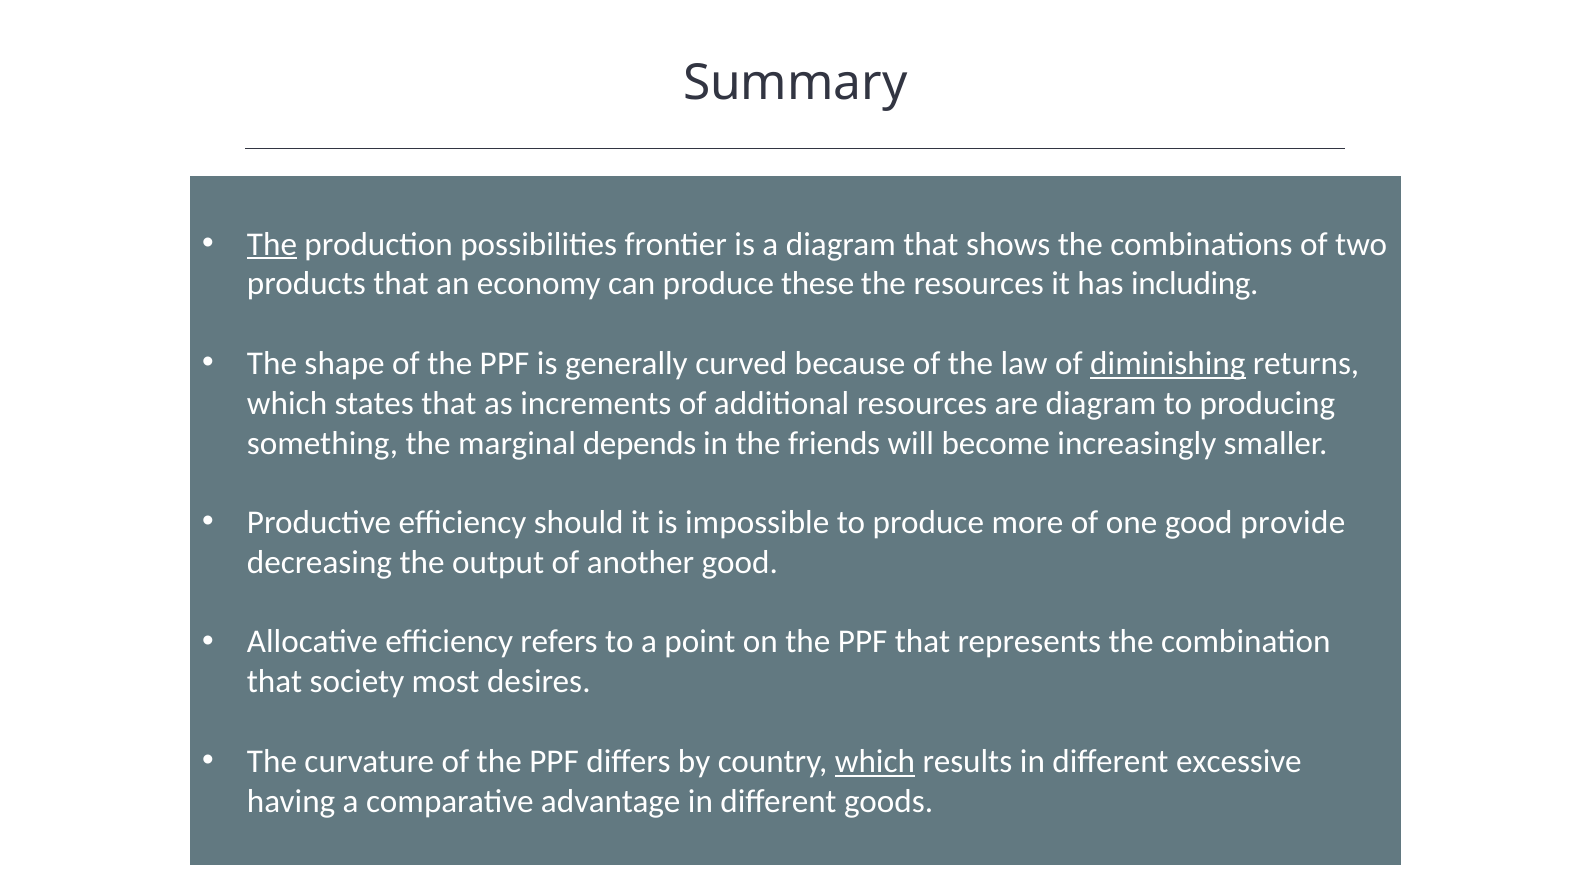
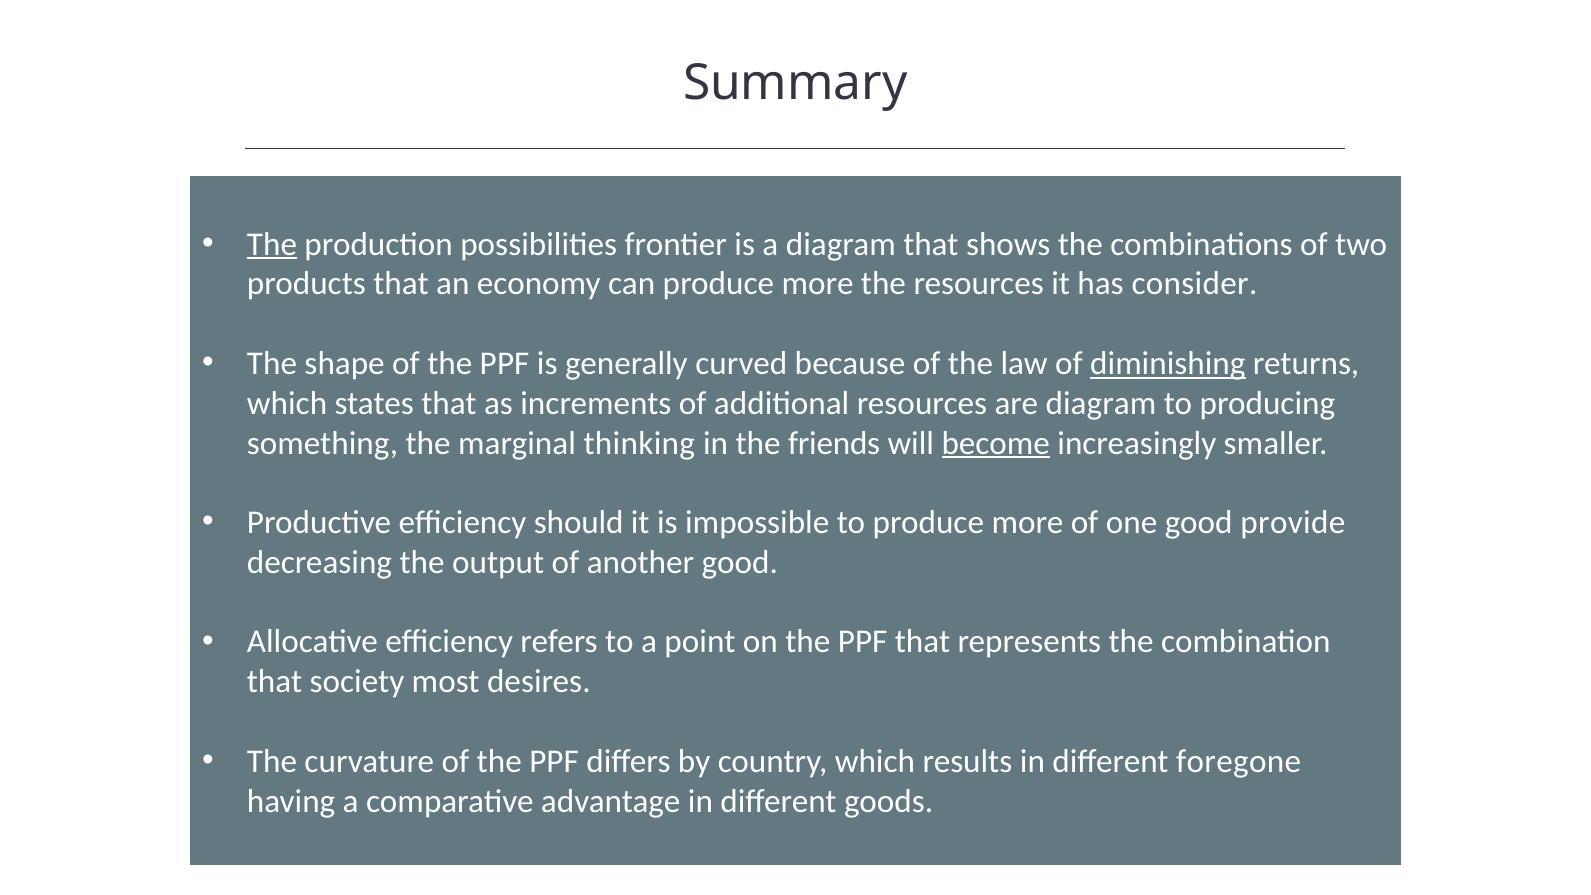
can produce these: these -> more
including: including -> consider
depends: depends -> thinking
become underline: none -> present
which at (875, 761) underline: present -> none
excessive: excessive -> foregone
